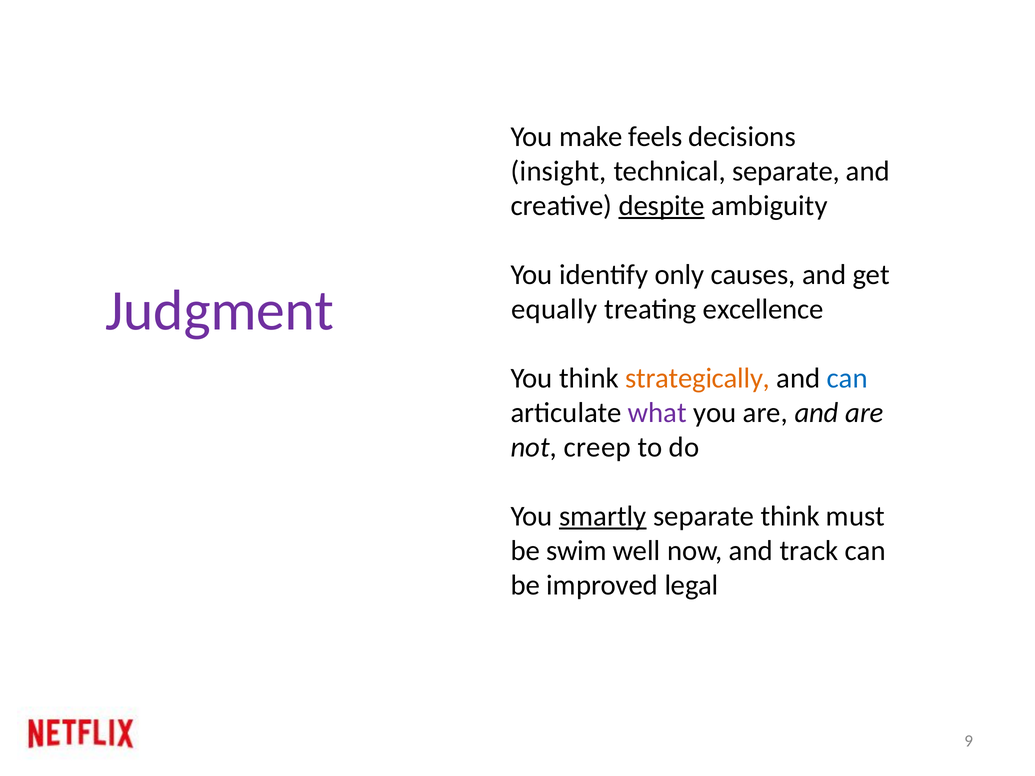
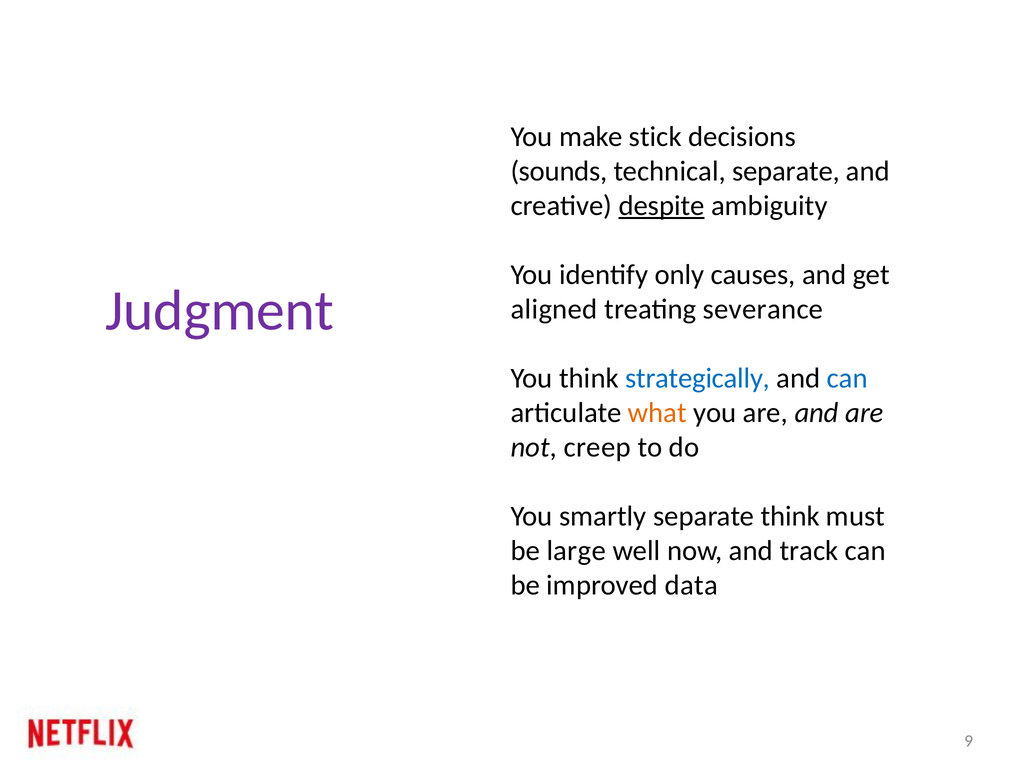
feels: feels -> stick
insight: insight -> sounds
equally: equally -> aligned
excellence: excellence -> severance
strategically colour: orange -> blue
what colour: purple -> orange
smartly underline: present -> none
swim: swim -> large
legal: legal -> data
